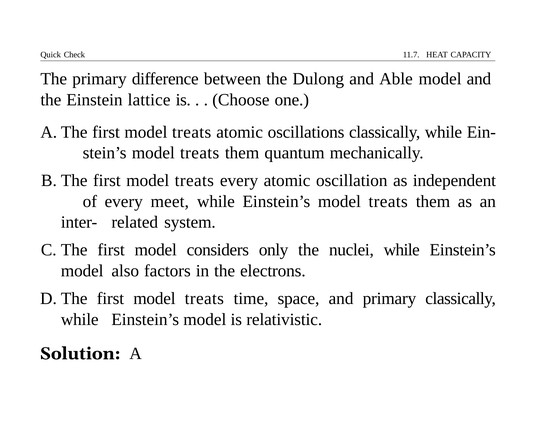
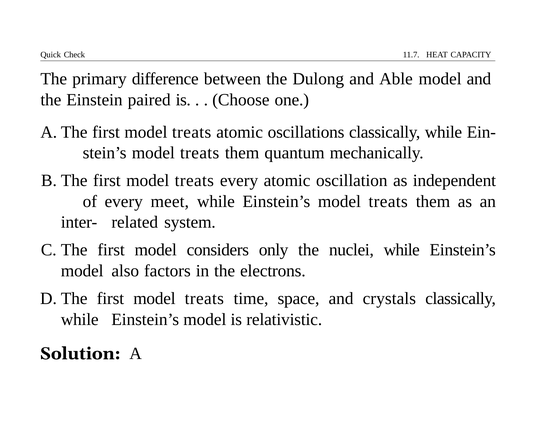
lattice: lattice -> paired
and primary: primary -> crystals
